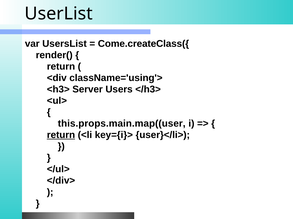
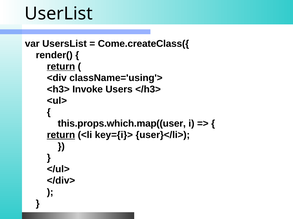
return at (61, 67) underline: none -> present
Server: Server -> Invoke
this.props.main.map((user: this.props.main.map((user -> this.props.which.map((user
